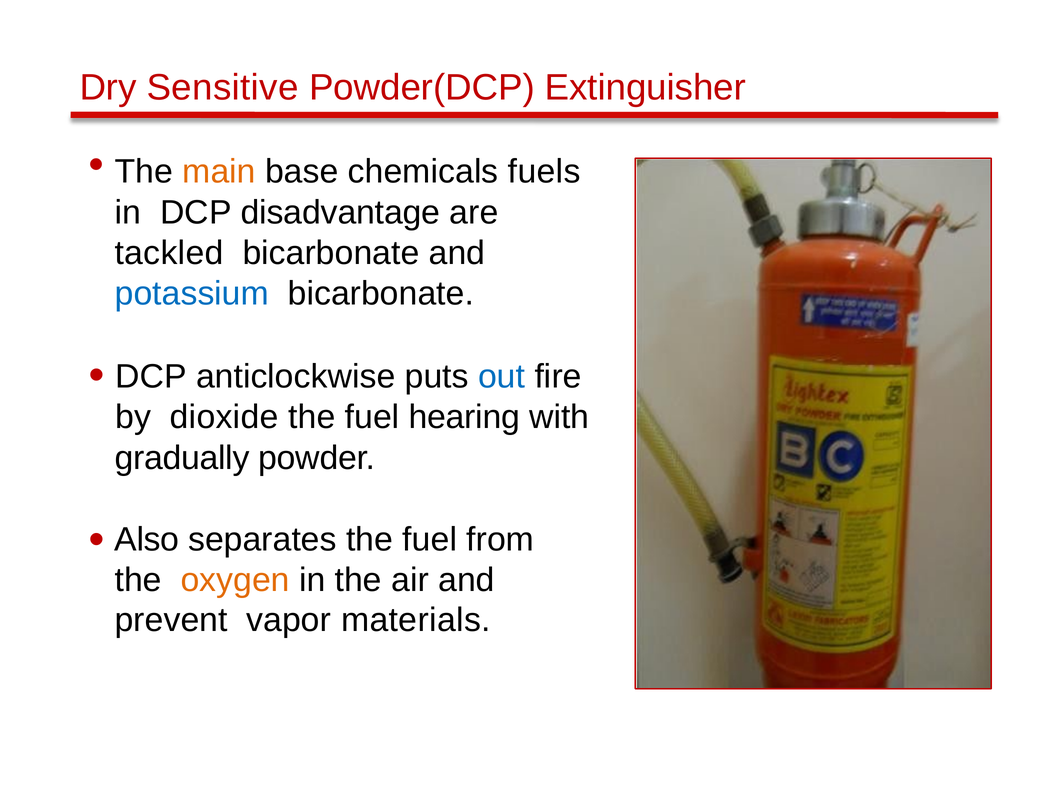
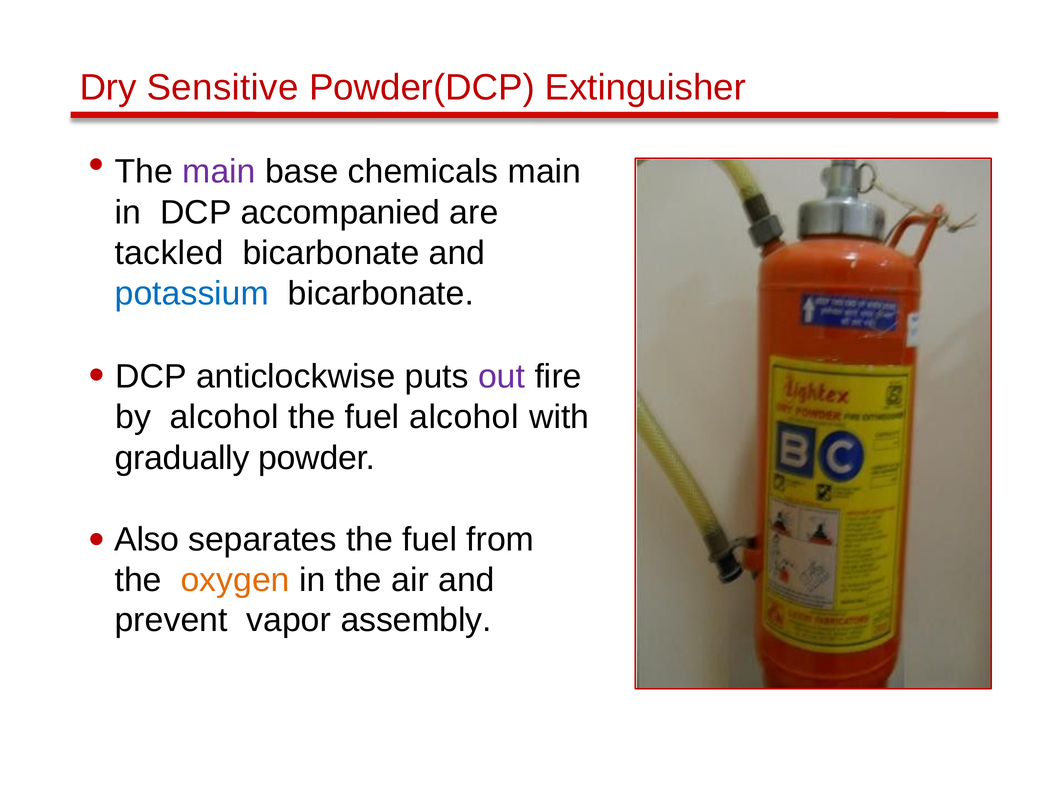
main at (219, 172) colour: orange -> purple
chemicals fuels: fuels -> main
disadvantage: disadvantage -> accompanied
out colour: blue -> purple
by dioxide: dioxide -> alcohol
fuel hearing: hearing -> alcohol
materials: materials -> assembly
